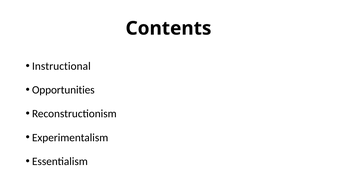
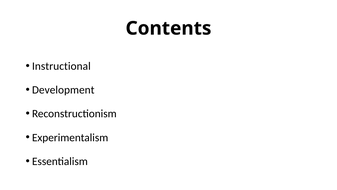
Opportunities: Opportunities -> Development
